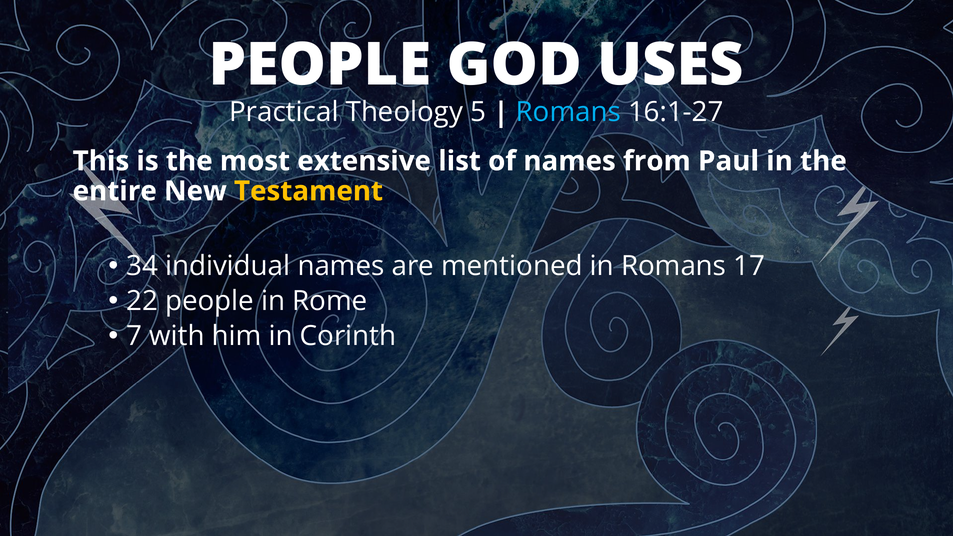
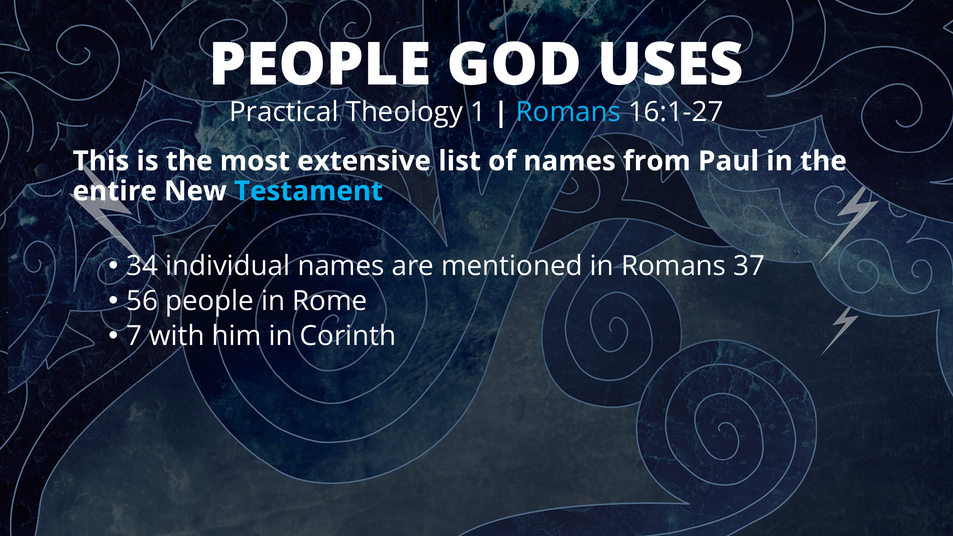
5: 5 -> 1
Testament colour: yellow -> light blue
17: 17 -> 37
22: 22 -> 56
